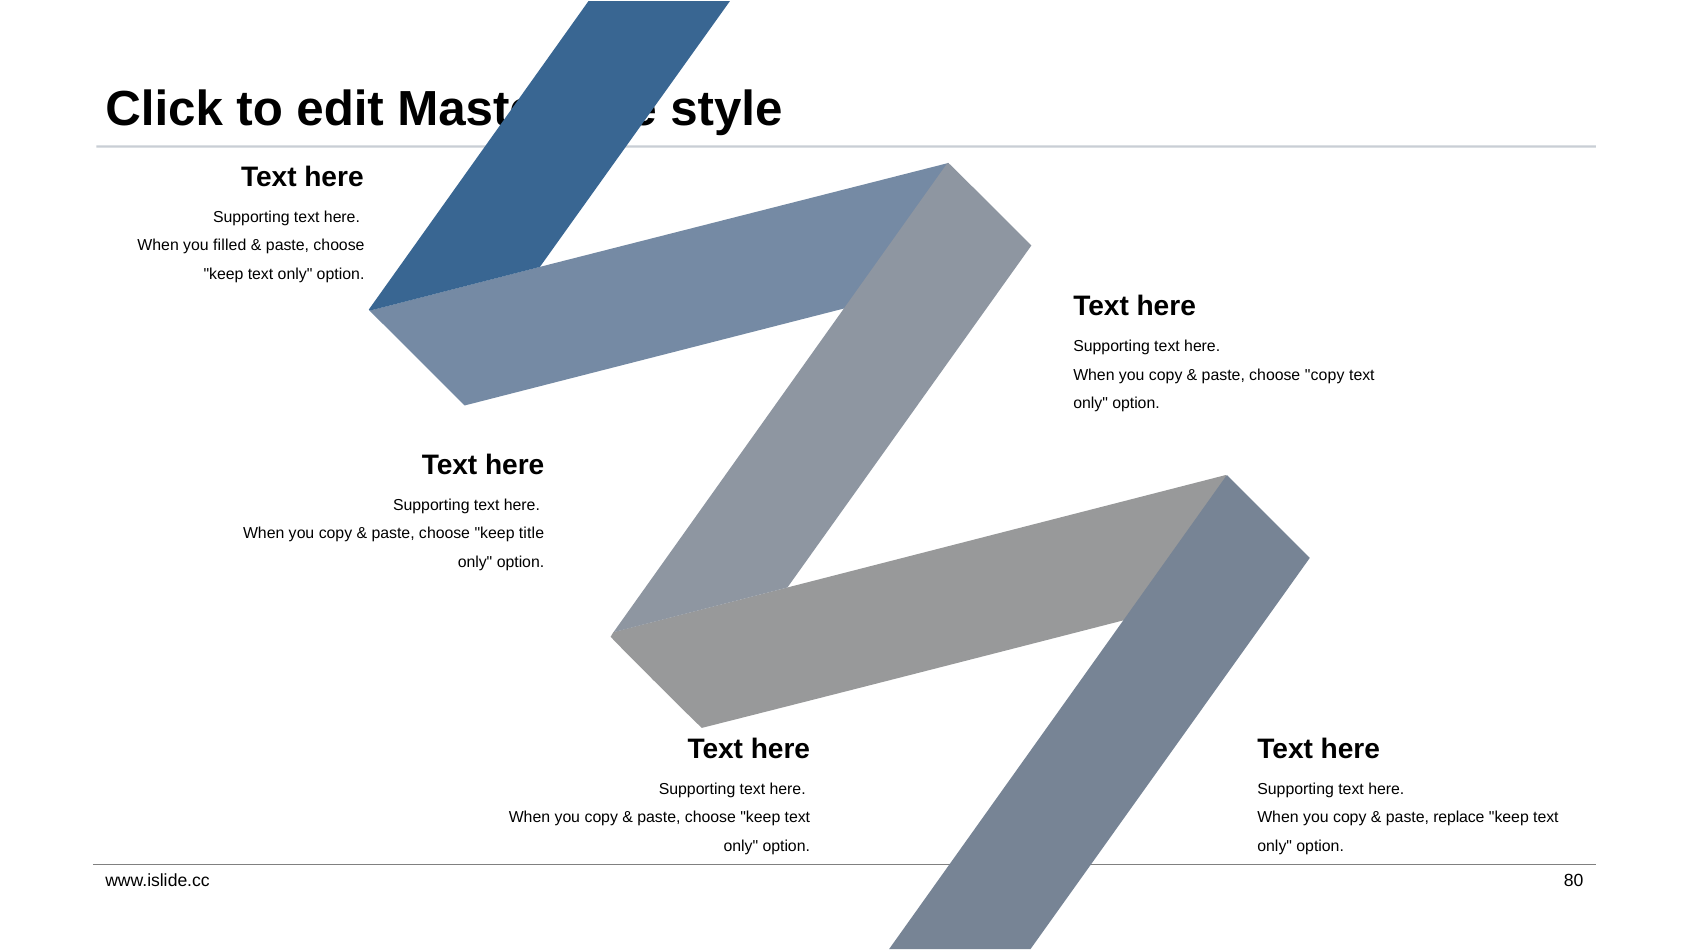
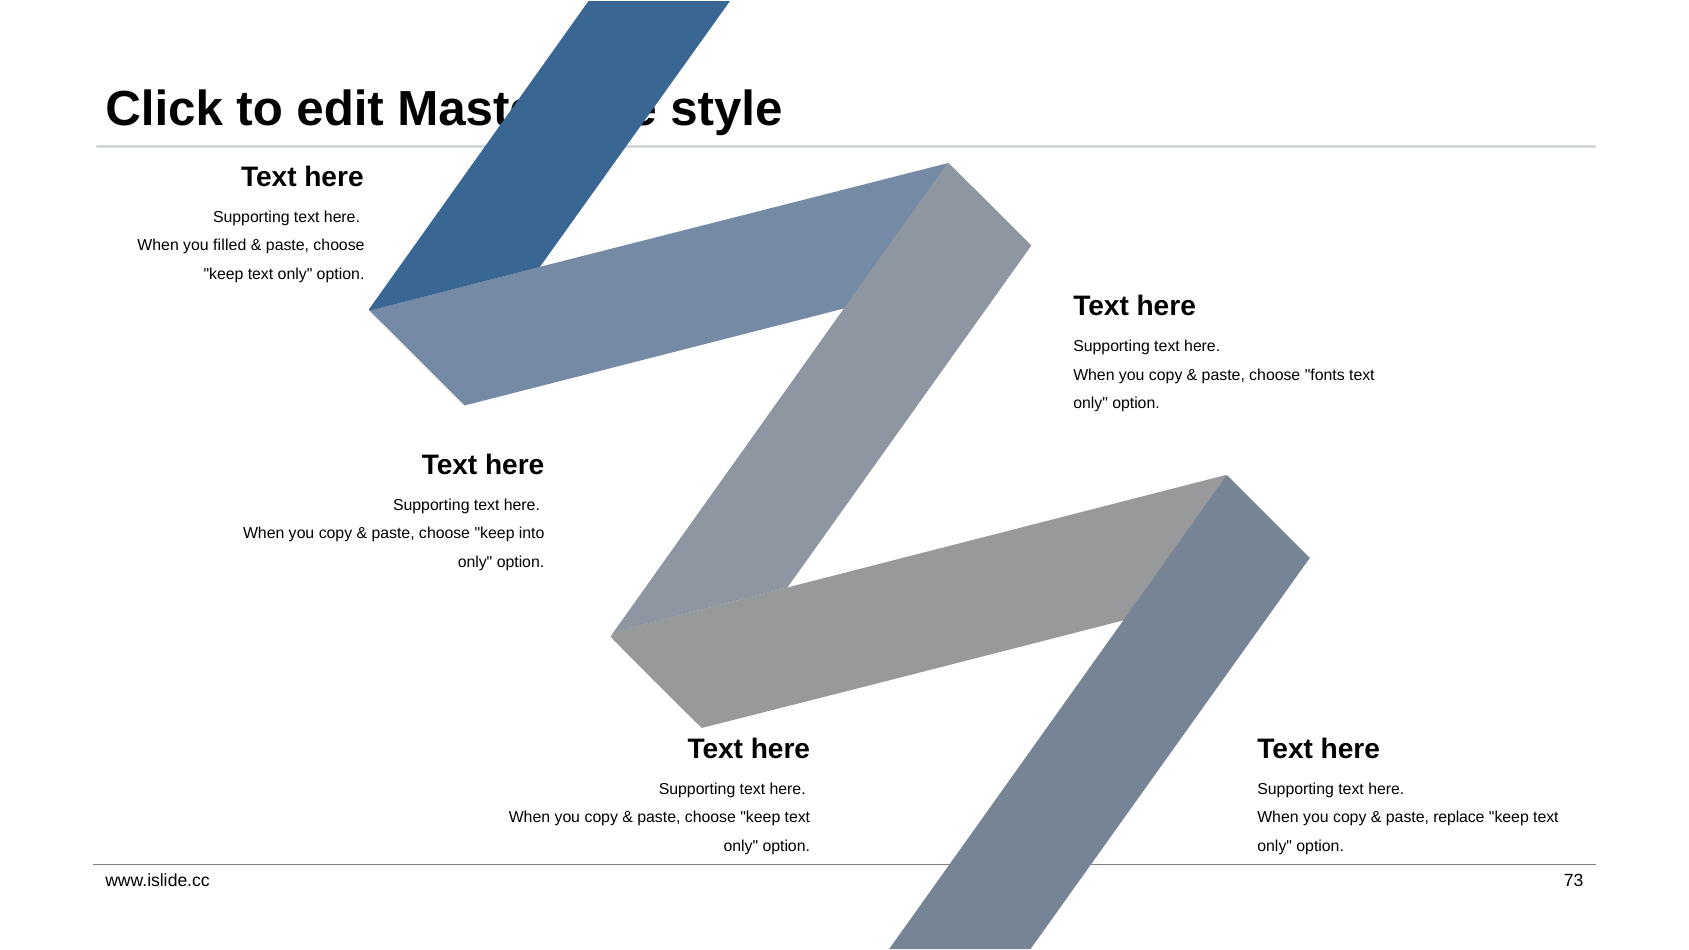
choose copy: copy -> fonts
keep title: title -> into
80: 80 -> 73
